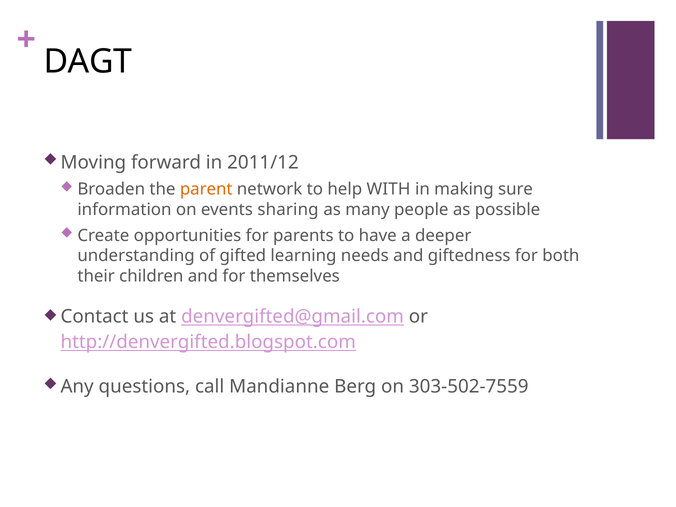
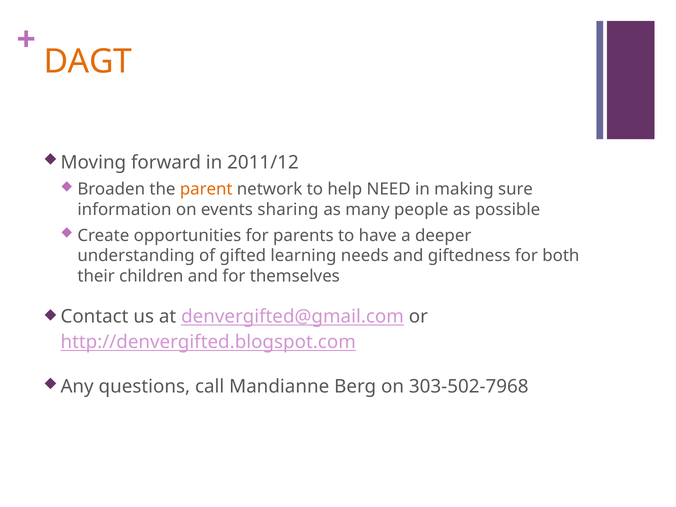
DAGT colour: black -> orange
WITH: WITH -> NEED
303-502-7559: 303-502-7559 -> 303-502-7968
